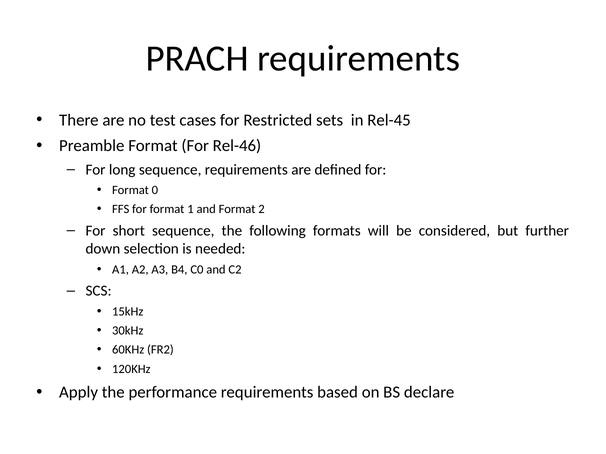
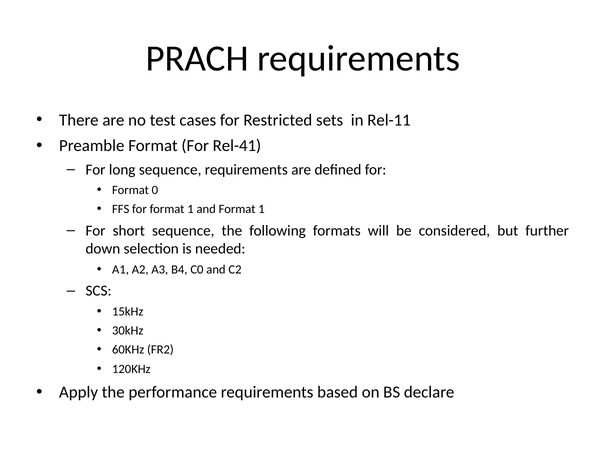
Rel-45: Rel-45 -> Rel-11
Rel-46: Rel-46 -> Rel-41
and Format 2: 2 -> 1
